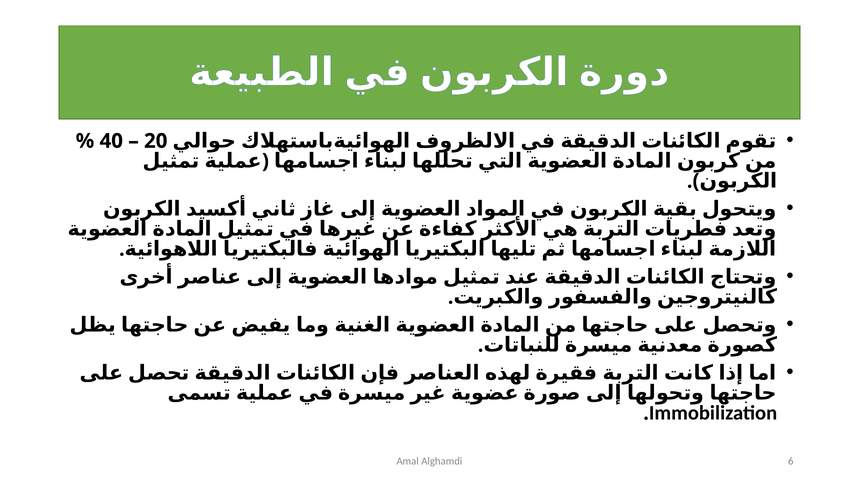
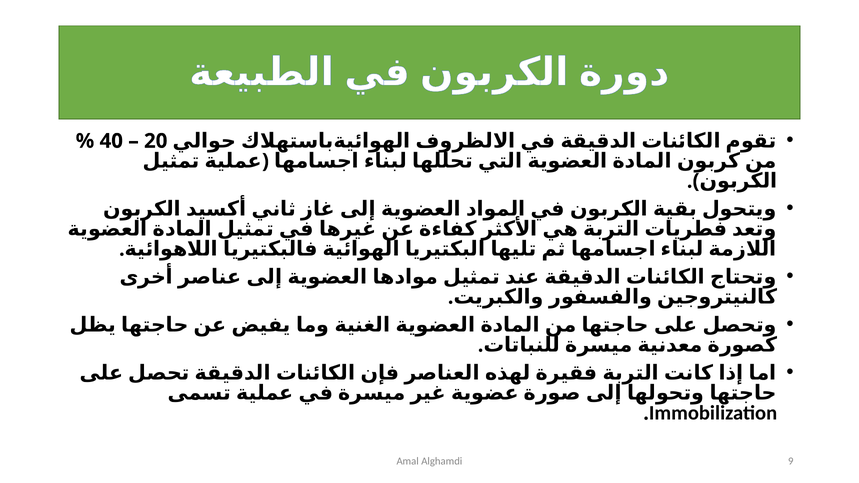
6: 6 -> 9
